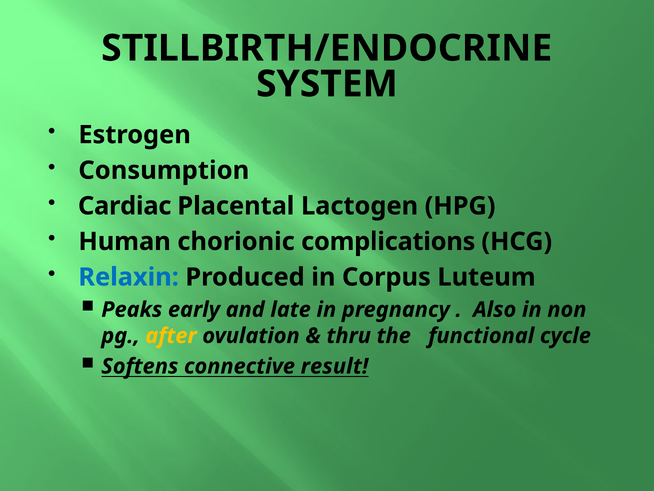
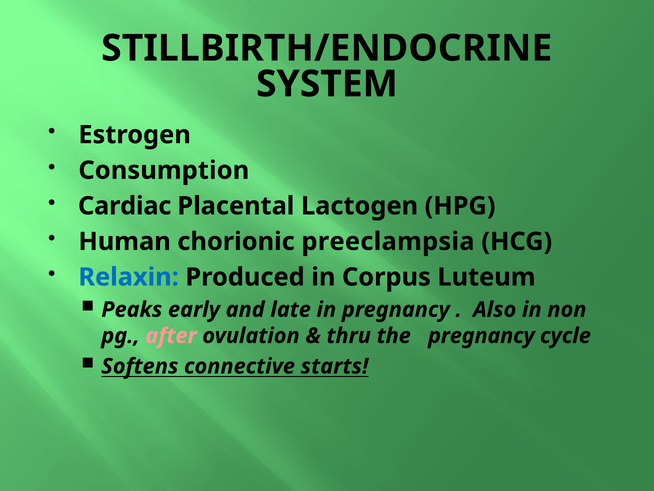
complications: complications -> preeclampsia
after colour: yellow -> pink
the functional: functional -> pregnancy
result: result -> starts
